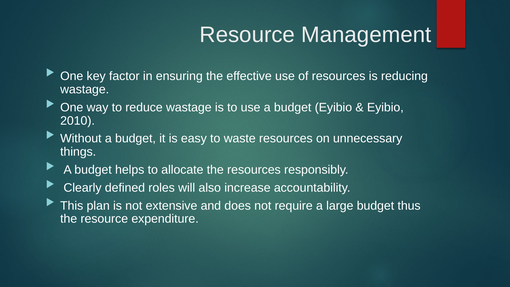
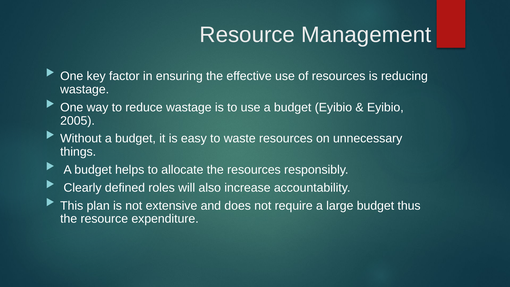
2010: 2010 -> 2005
